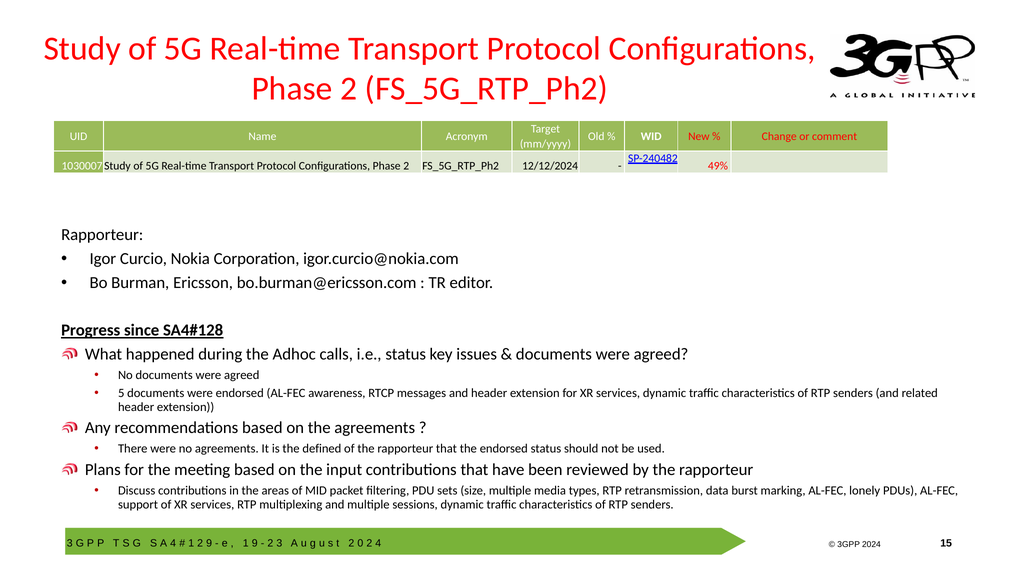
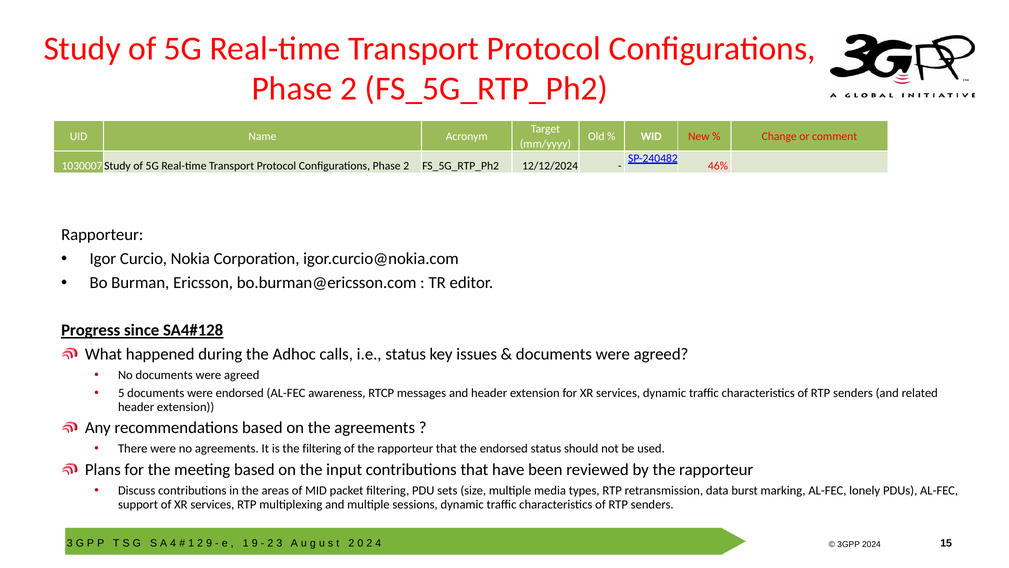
49%: 49% -> 46%
the defined: defined -> filtering
